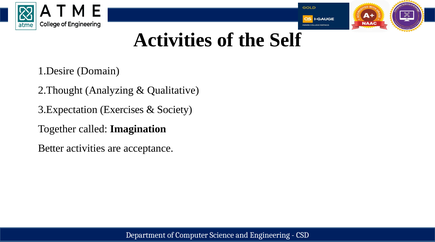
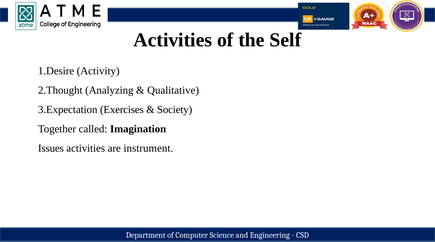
Domain: Domain -> Activity
Better: Better -> Issues
acceptance: acceptance -> instrument
